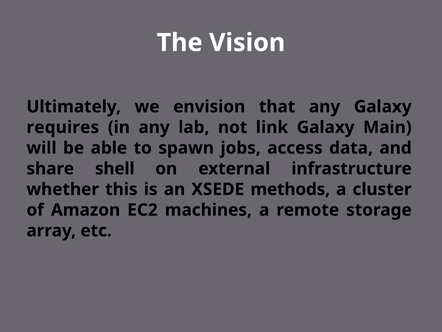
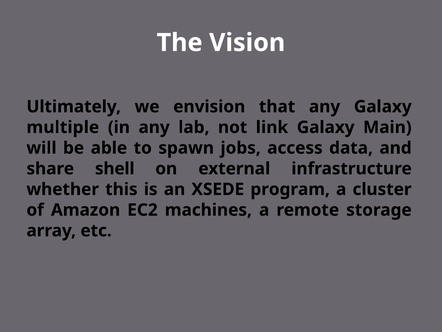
requires: requires -> multiple
methods: methods -> program
